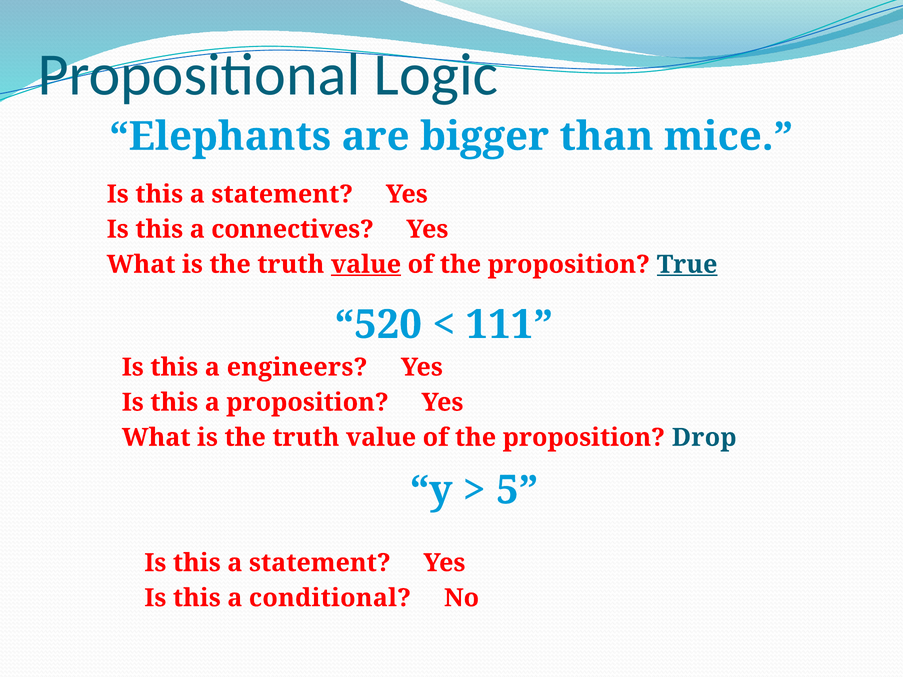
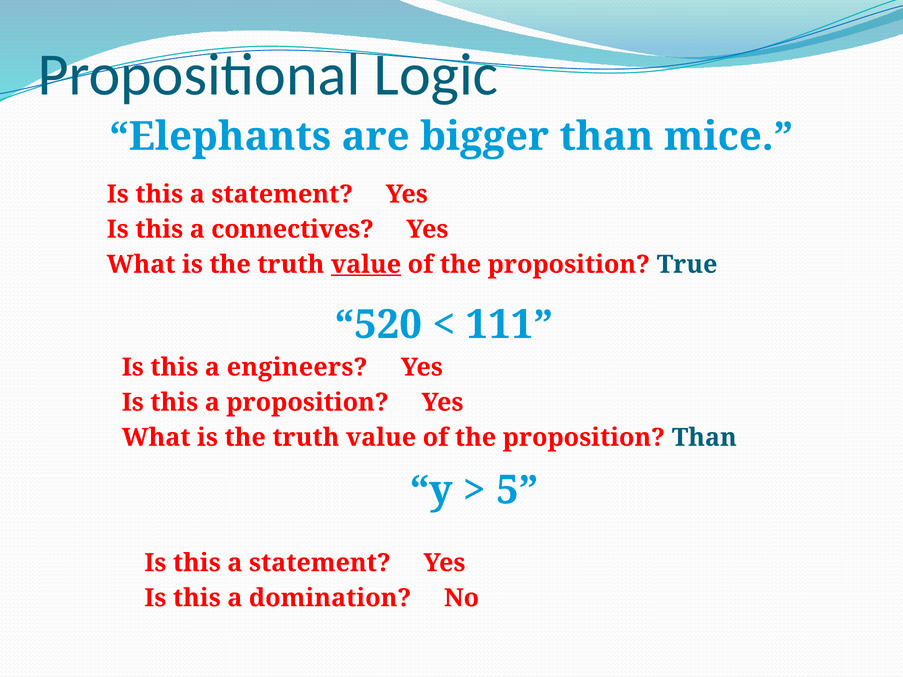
True underline: present -> none
proposition Drop: Drop -> Than
conditional: conditional -> domination
